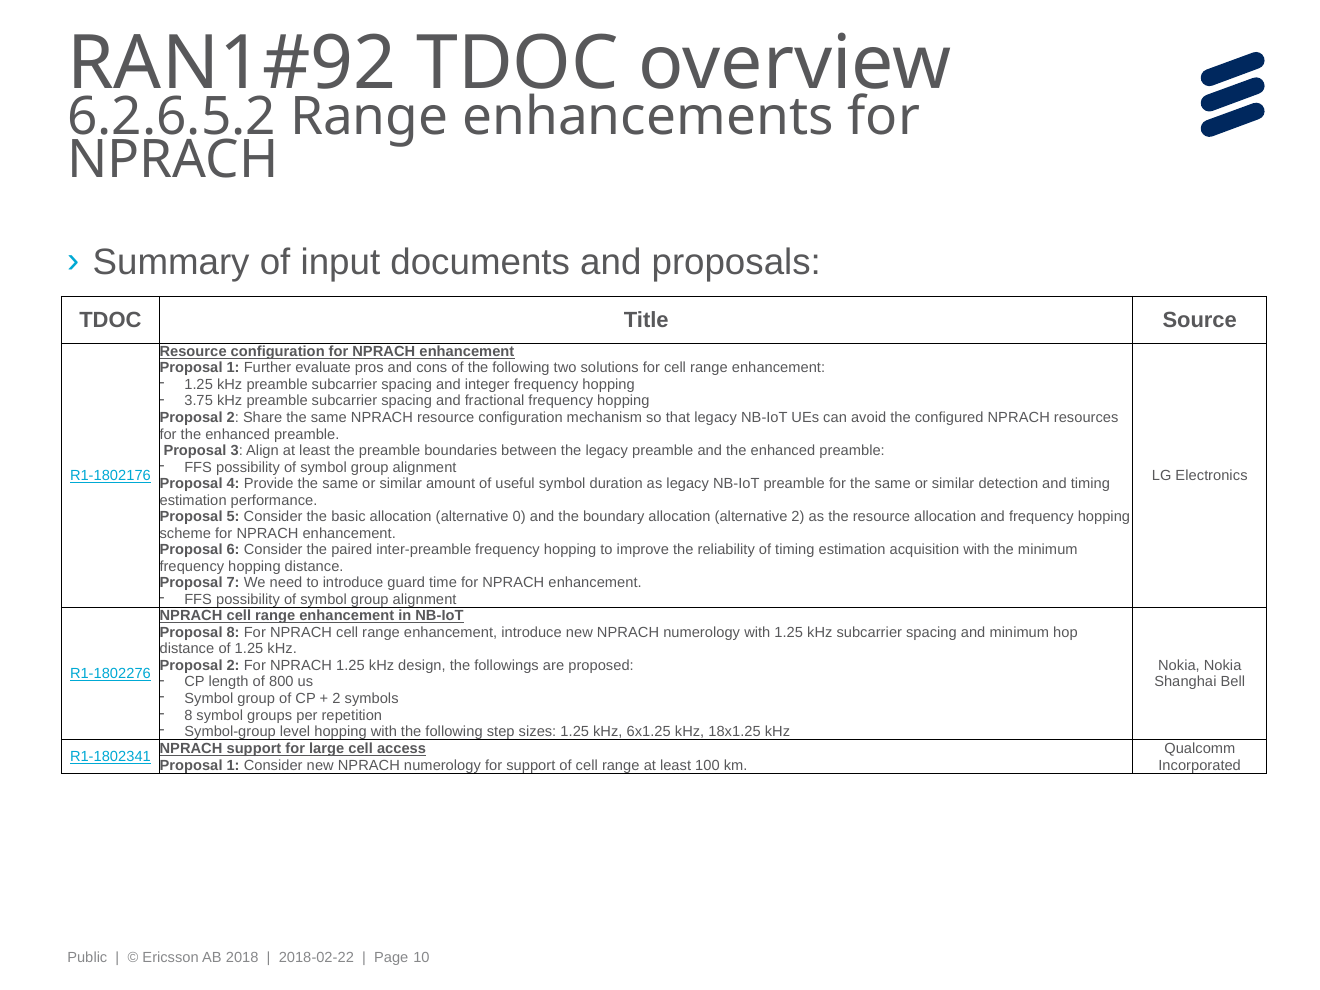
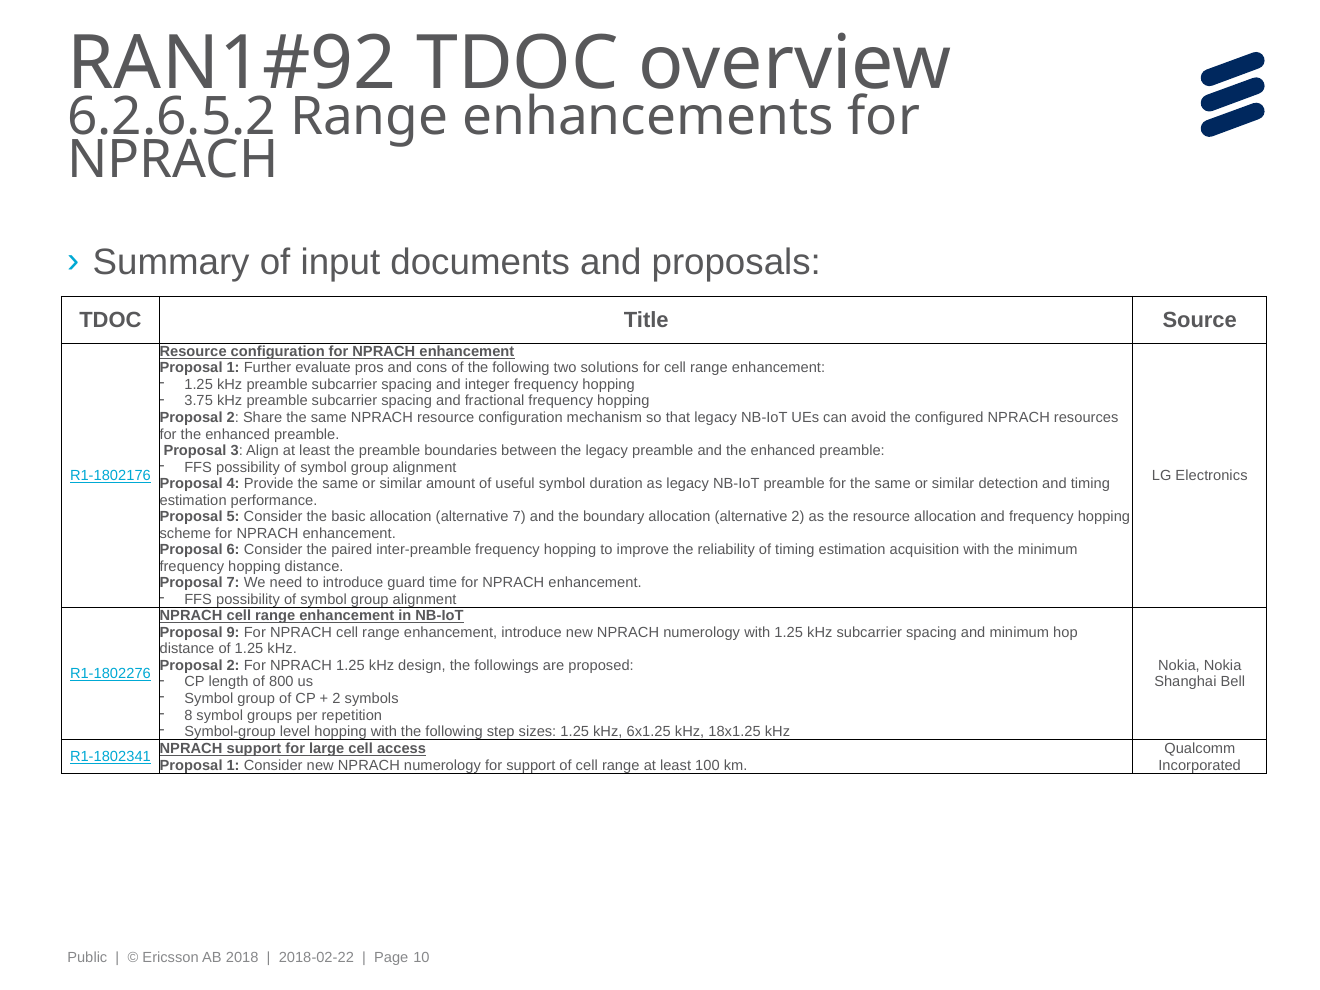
alternative 0: 0 -> 7
Proposal 8: 8 -> 9
